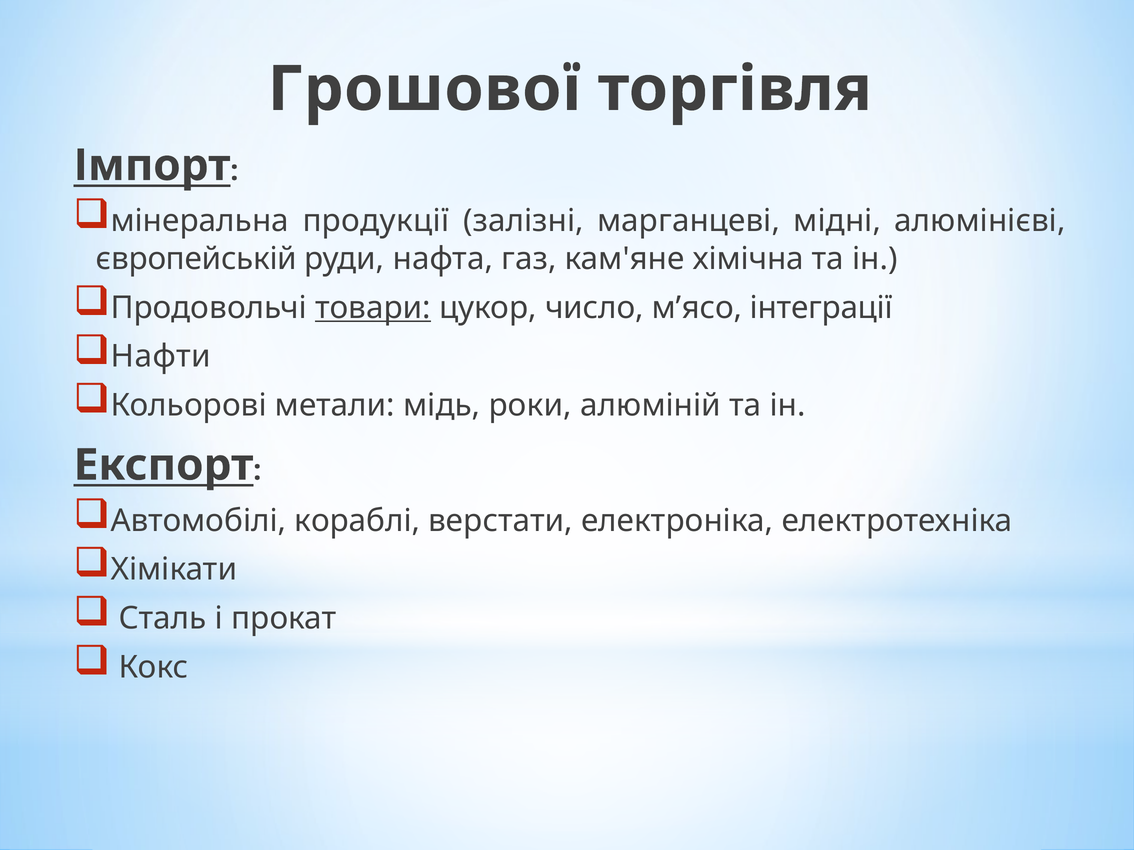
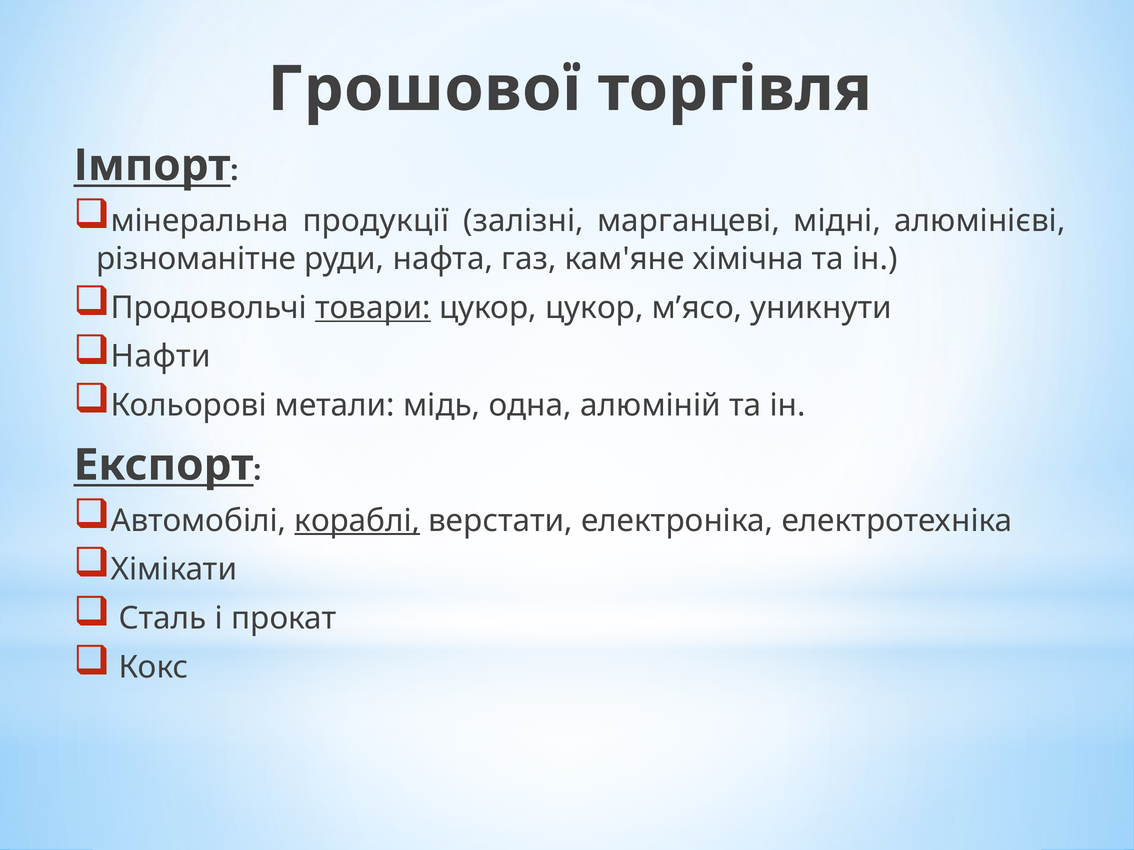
європейській: європейській -> різноманітне
цукор число: число -> цукор
інтеграції: інтеграції -> уникнути
роки: роки -> одна
кораблі underline: none -> present
